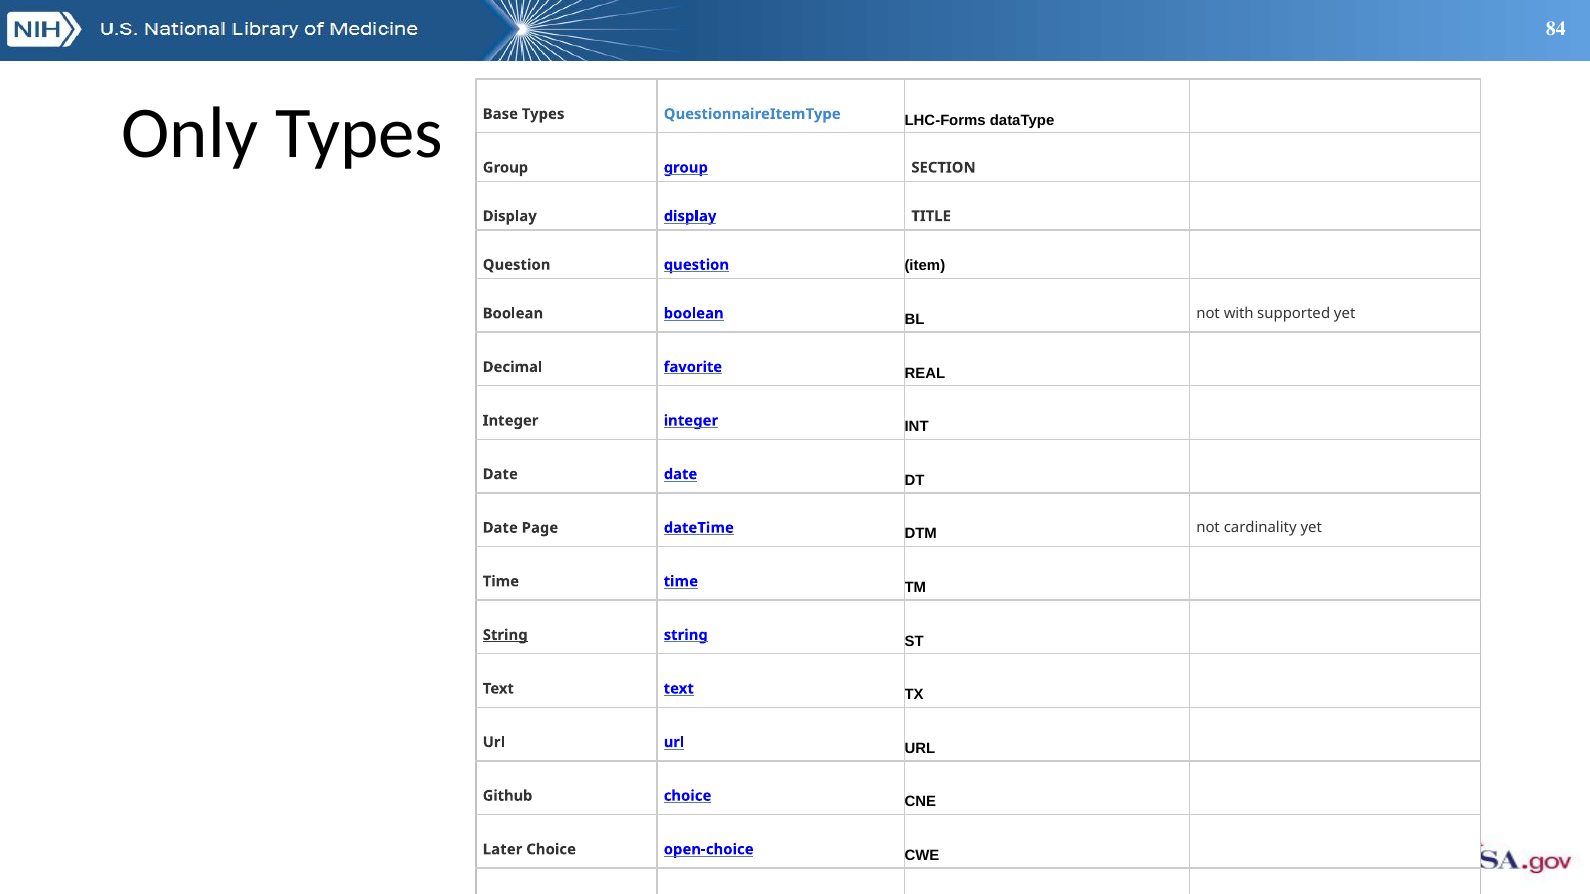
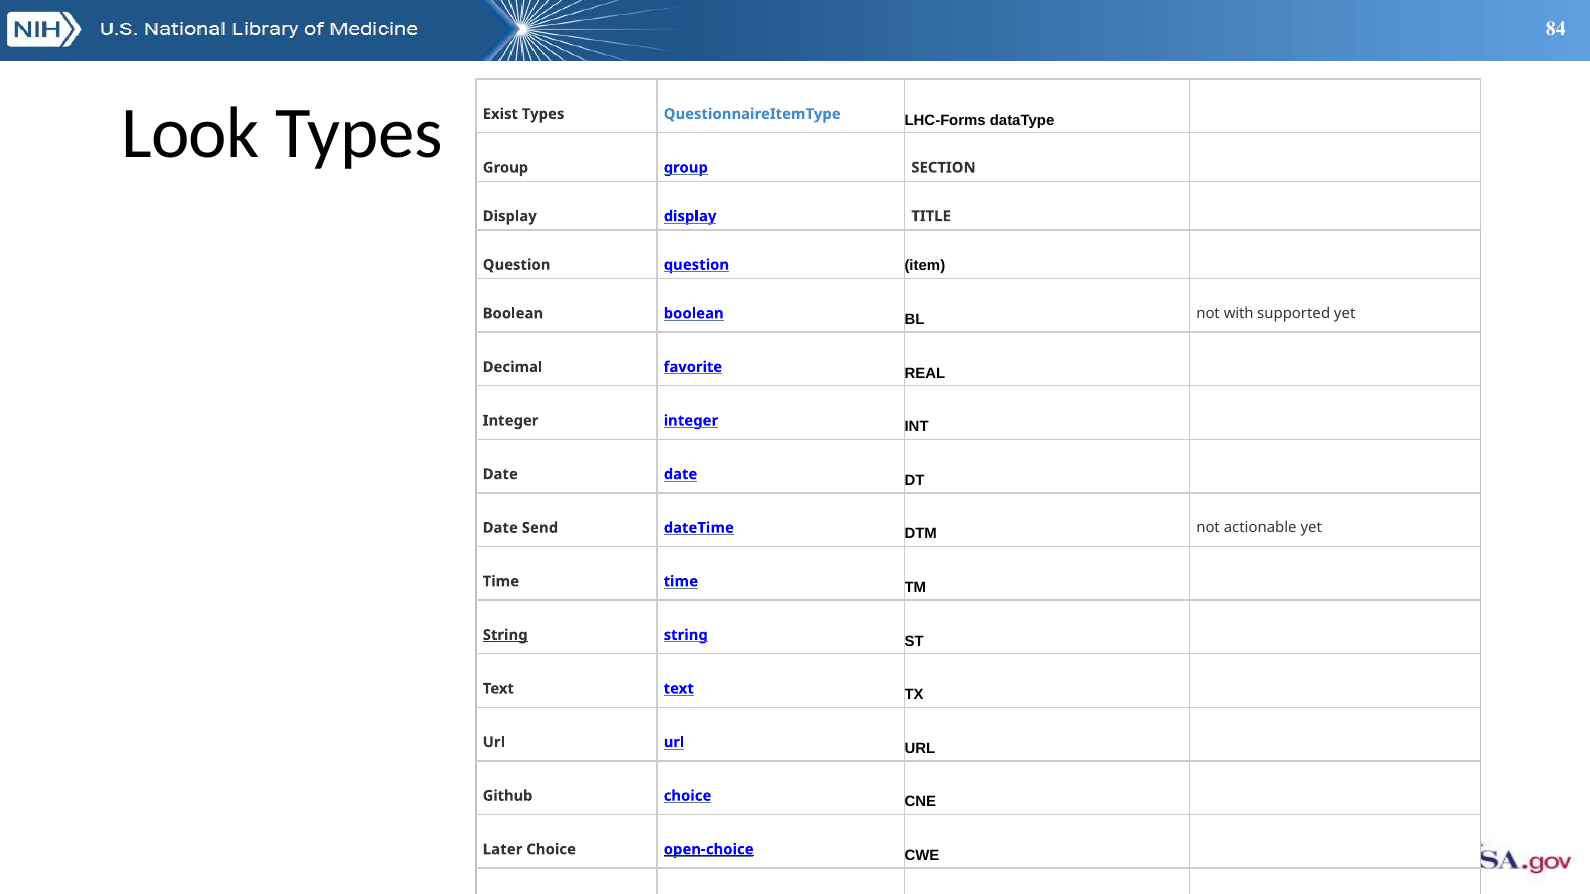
Only: Only -> Look
Base: Base -> Exist
Page: Page -> Send
cardinality: cardinality -> actionable
open-choice underline: none -> present
